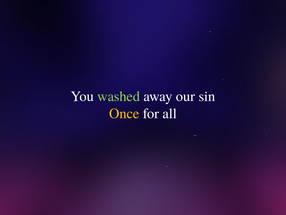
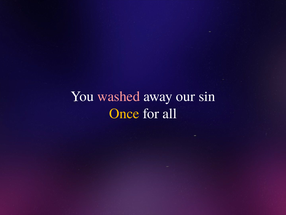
washed colour: light green -> pink
